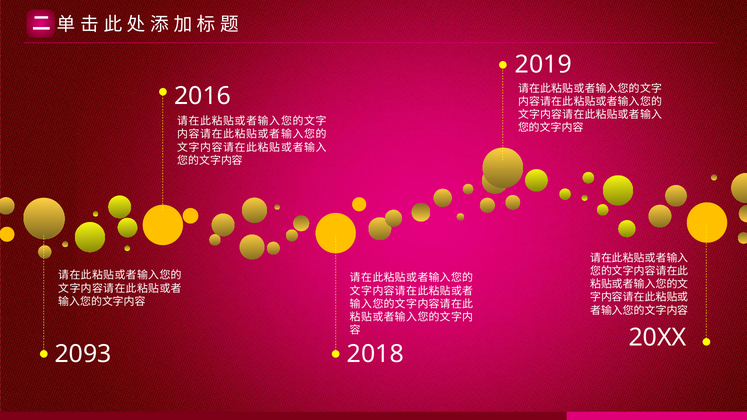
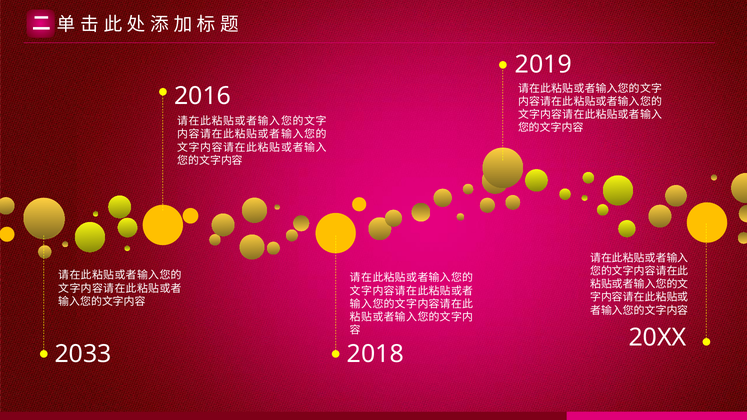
2093: 2093 -> 2033
